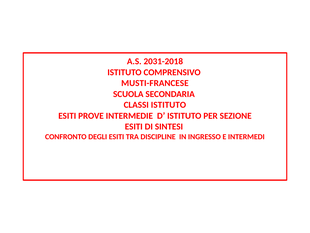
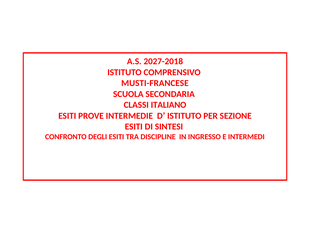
2031-2018: 2031-2018 -> 2027-2018
CLASSI ISTITUTO: ISTITUTO -> ITALIANO
